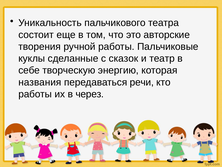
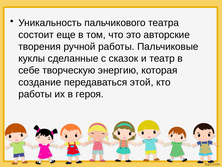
названия: названия -> создание
речи: речи -> этой
через: через -> героя
